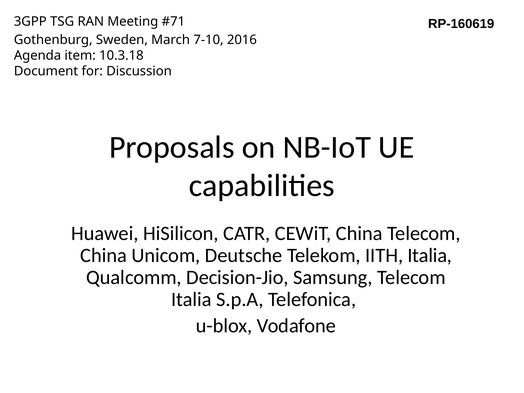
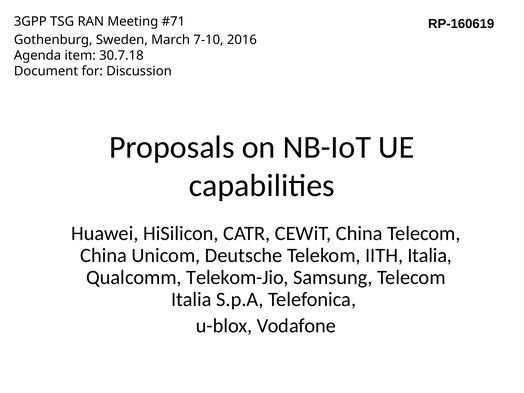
10.3.18: 10.3.18 -> 30.7.18
Decision-Jio: Decision-Jio -> Telekom-Jio
